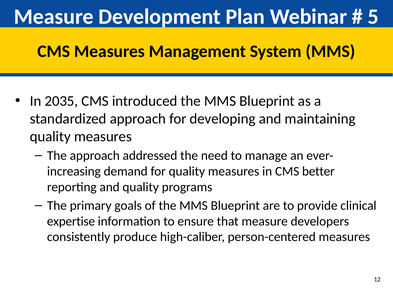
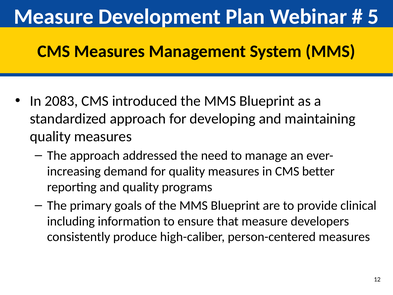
2035: 2035 -> 2083
expertise: expertise -> including
